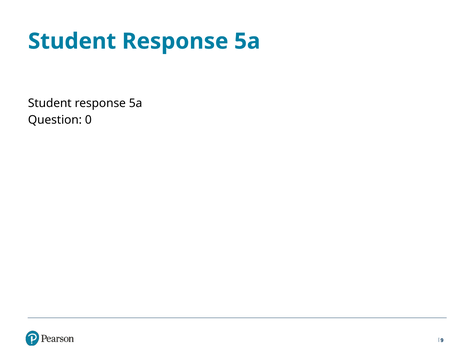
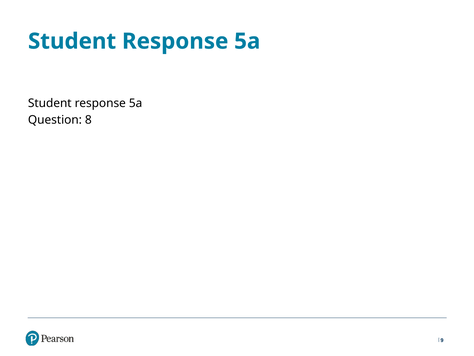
0: 0 -> 8
